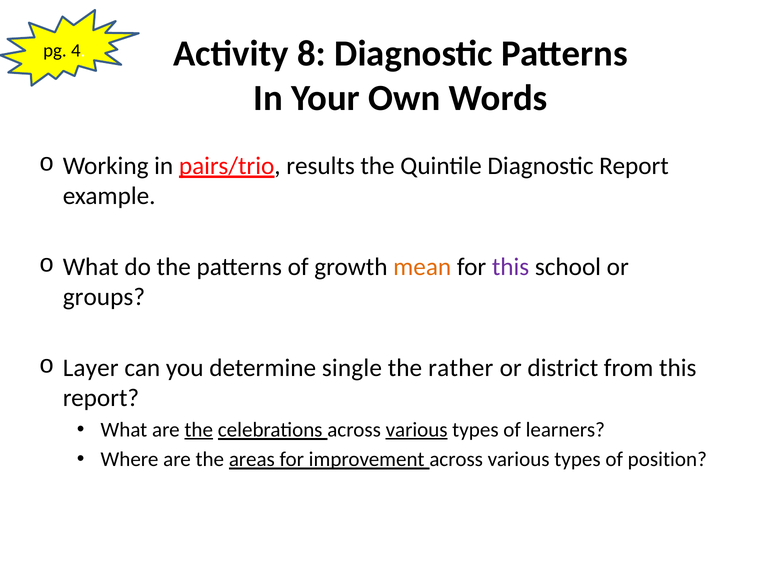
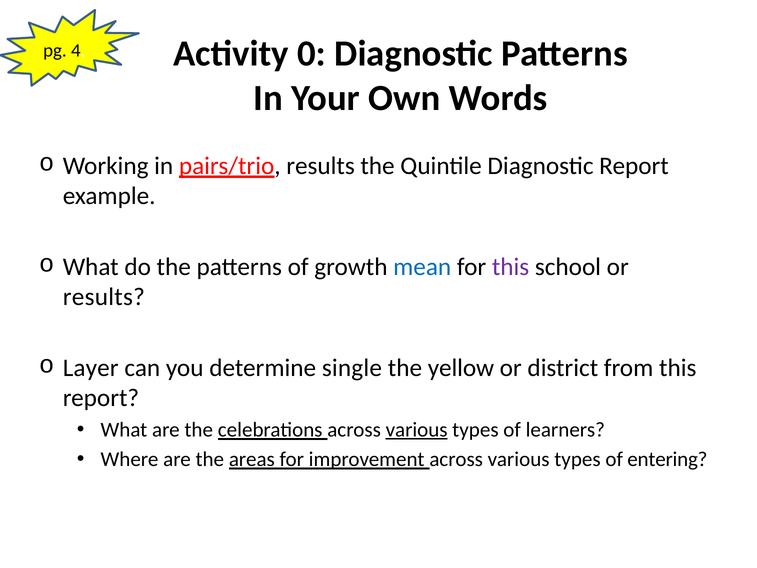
8: 8 -> 0
mean colour: orange -> blue
groups at (104, 297): groups -> results
rather: rather -> yellow
the at (199, 430) underline: present -> none
position: position -> entering
